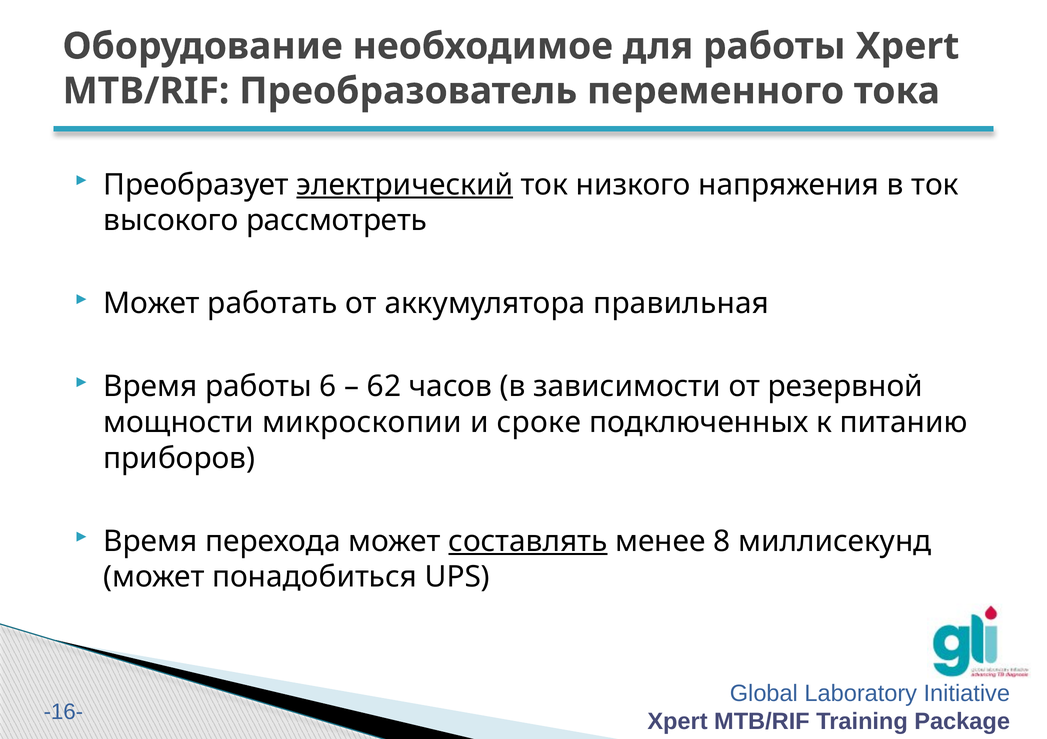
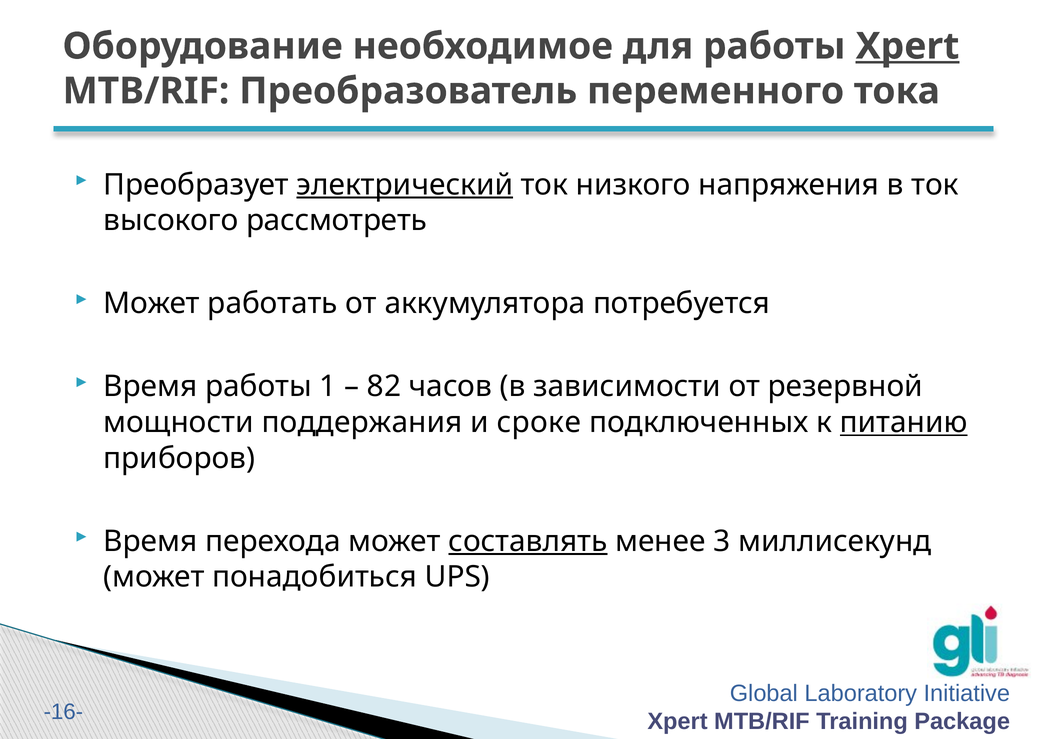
Xpert at (908, 46) underline: none -> present
правильная: правильная -> потребуется
6: 6 -> 1
62: 62 -> 82
микроскопии: микроскопии -> поддержания
питанию underline: none -> present
8: 8 -> 3
